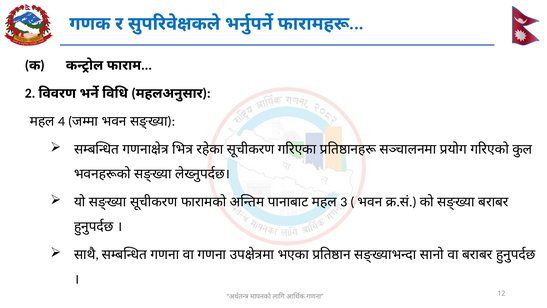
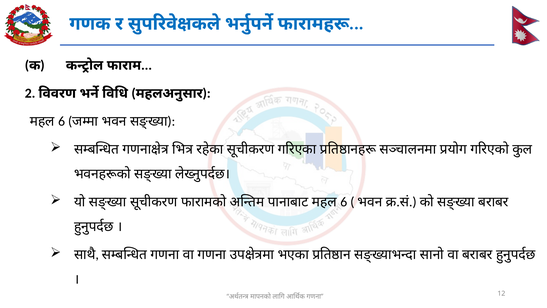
4 at (62, 121): 4 -> 6
3 at (344, 202): 3 -> 6
